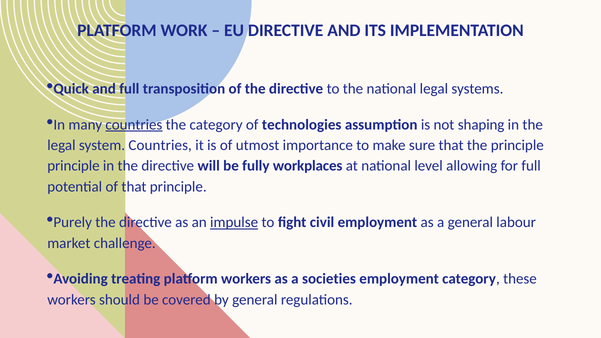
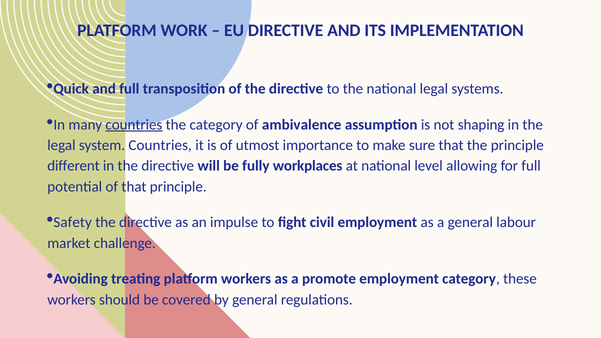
technologies: technologies -> ambivalence
principle at (73, 166): principle -> different
Purely: Purely -> Safety
impulse underline: present -> none
societies: societies -> promote
